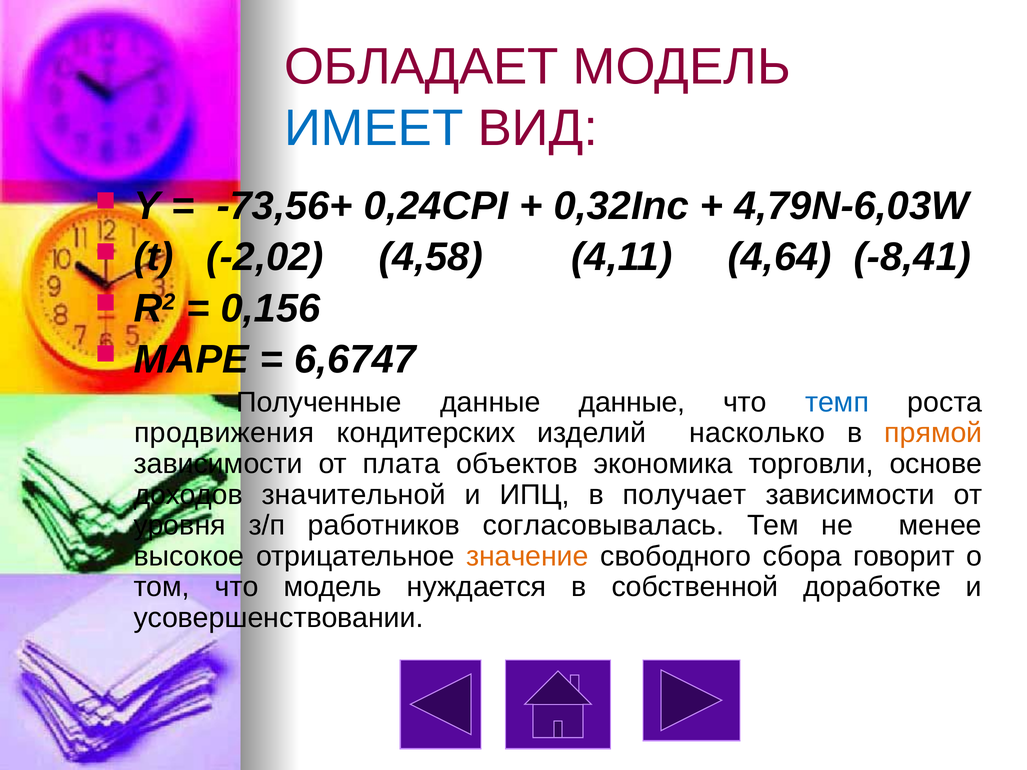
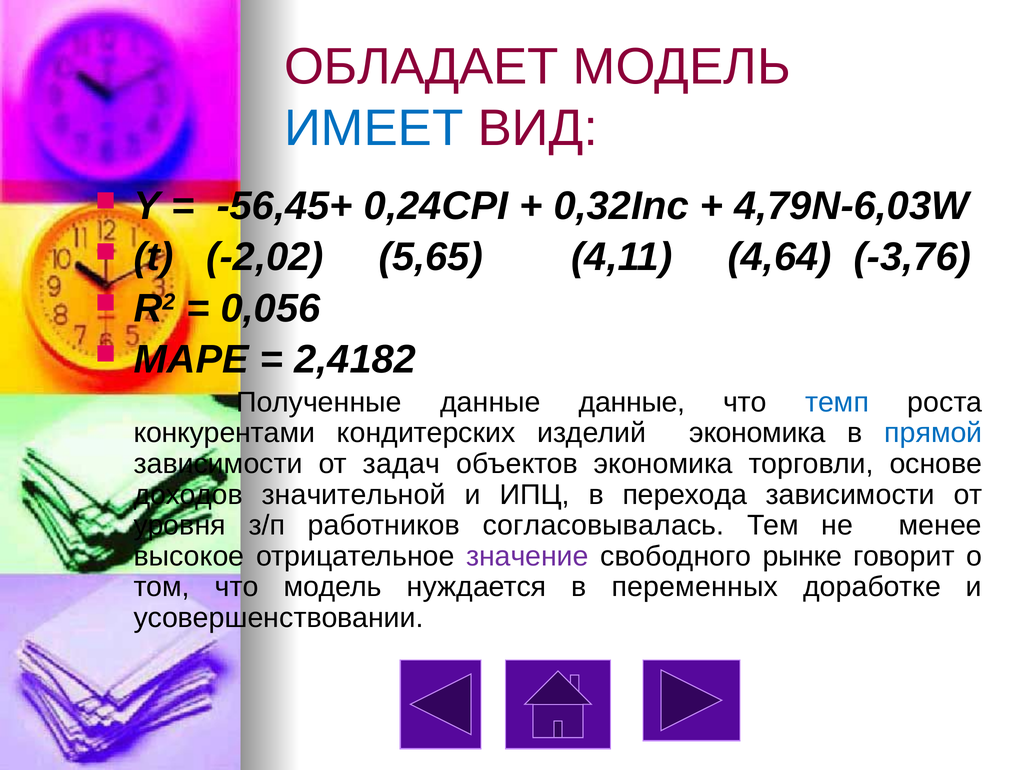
-73,56+: -73,56+ -> -56,45+
4,58: 4,58 -> 5,65
-8,41: -8,41 -> -3,76
0,156: 0,156 -> 0,056
6,6747: 6,6747 -> 2,4182
продвижения: продвижения -> конкурентами
изделий насколько: насколько -> экономика
прямой colour: orange -> blue
плата: плата -> задач
получает: получает -> перехода
значение colour: orange -> purple
сбора: сбора -> рынке
собственной: собственной -> переменных
